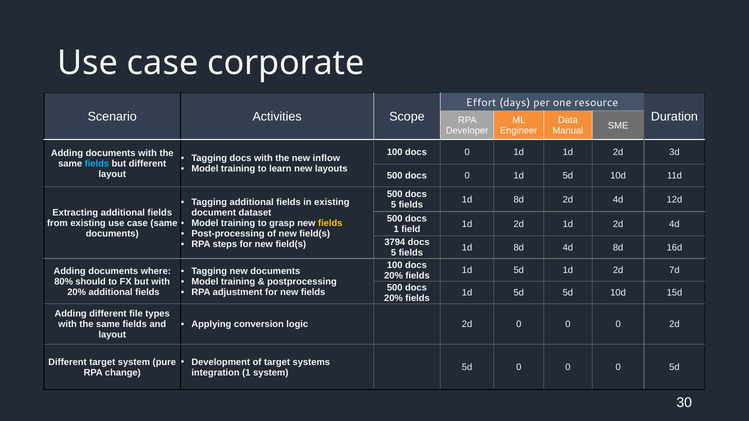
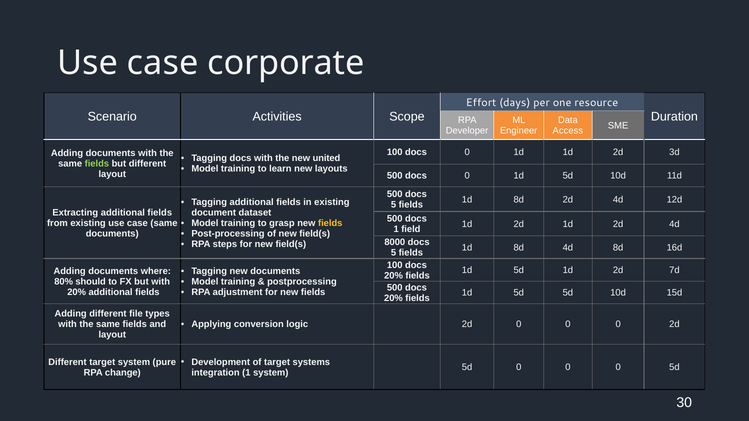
Manual: Manual -> Access
inflow: inflow -> united
fields at (97, 164) colour: light blue -> light green
3794: 3794 -> 8000
